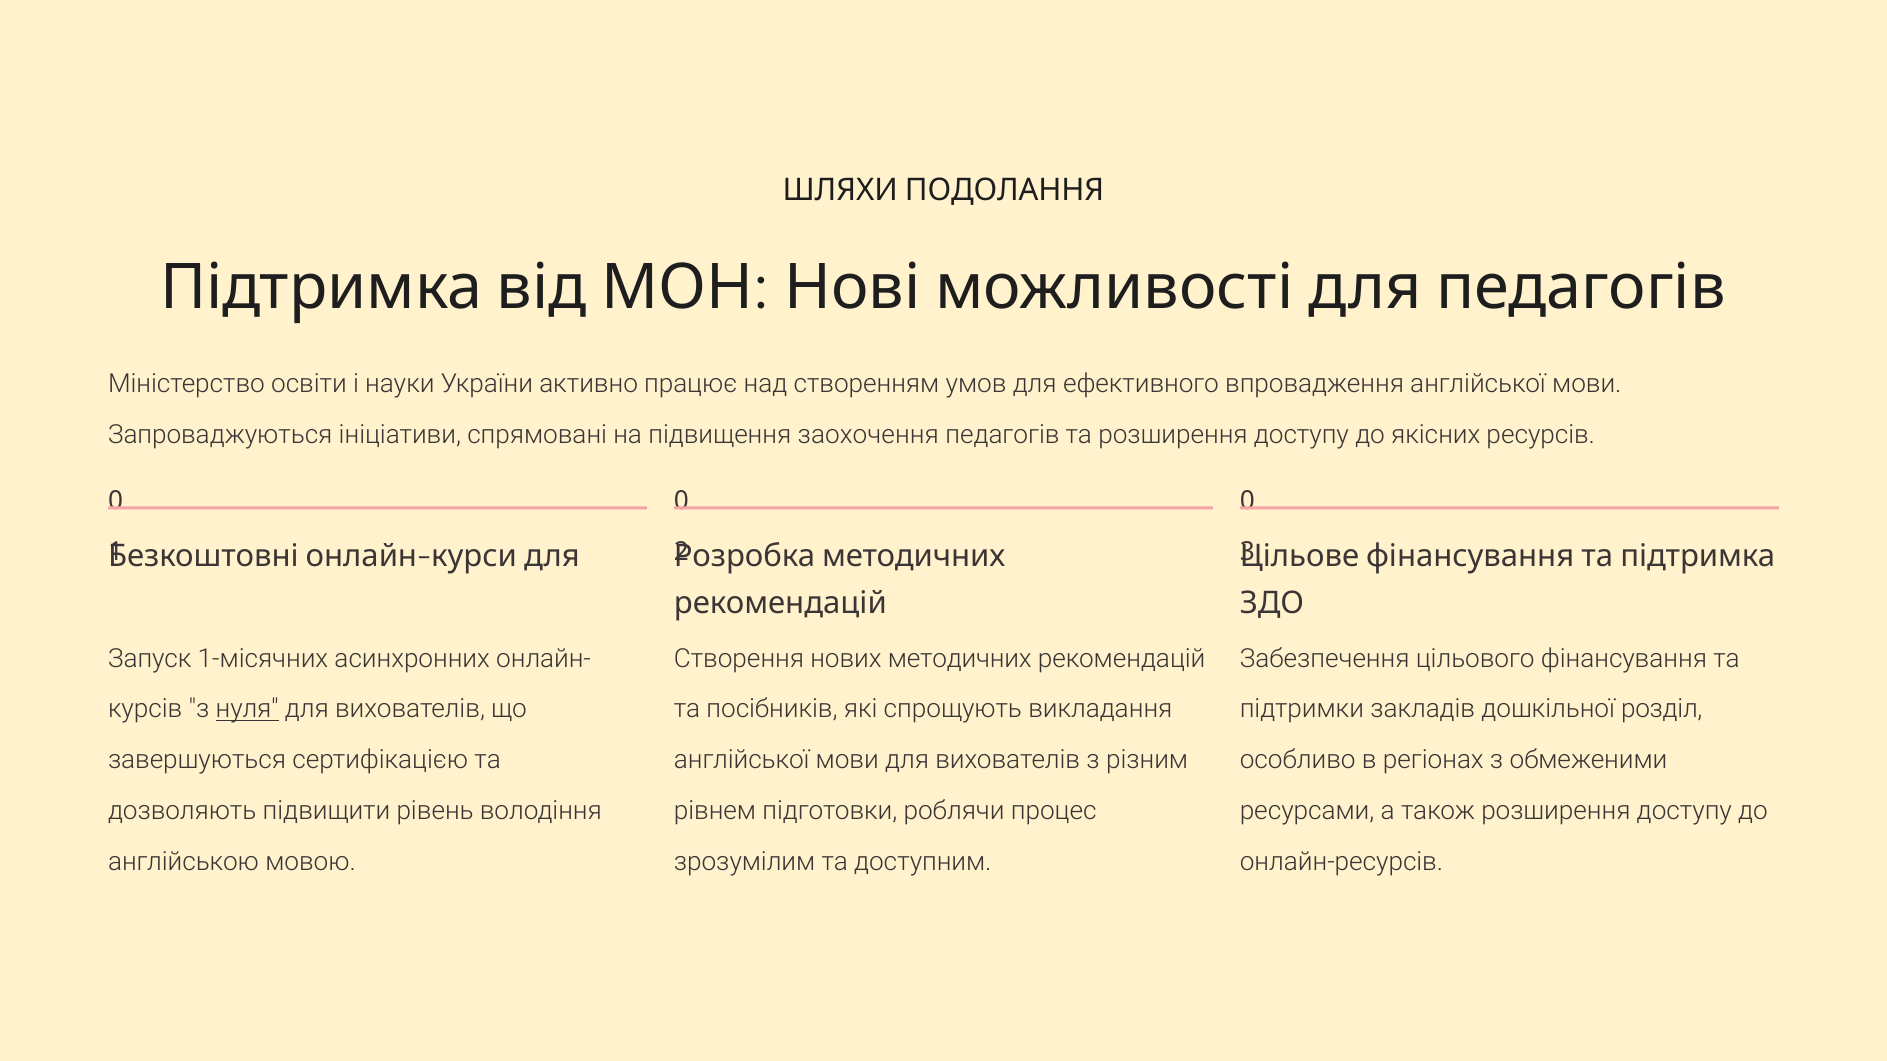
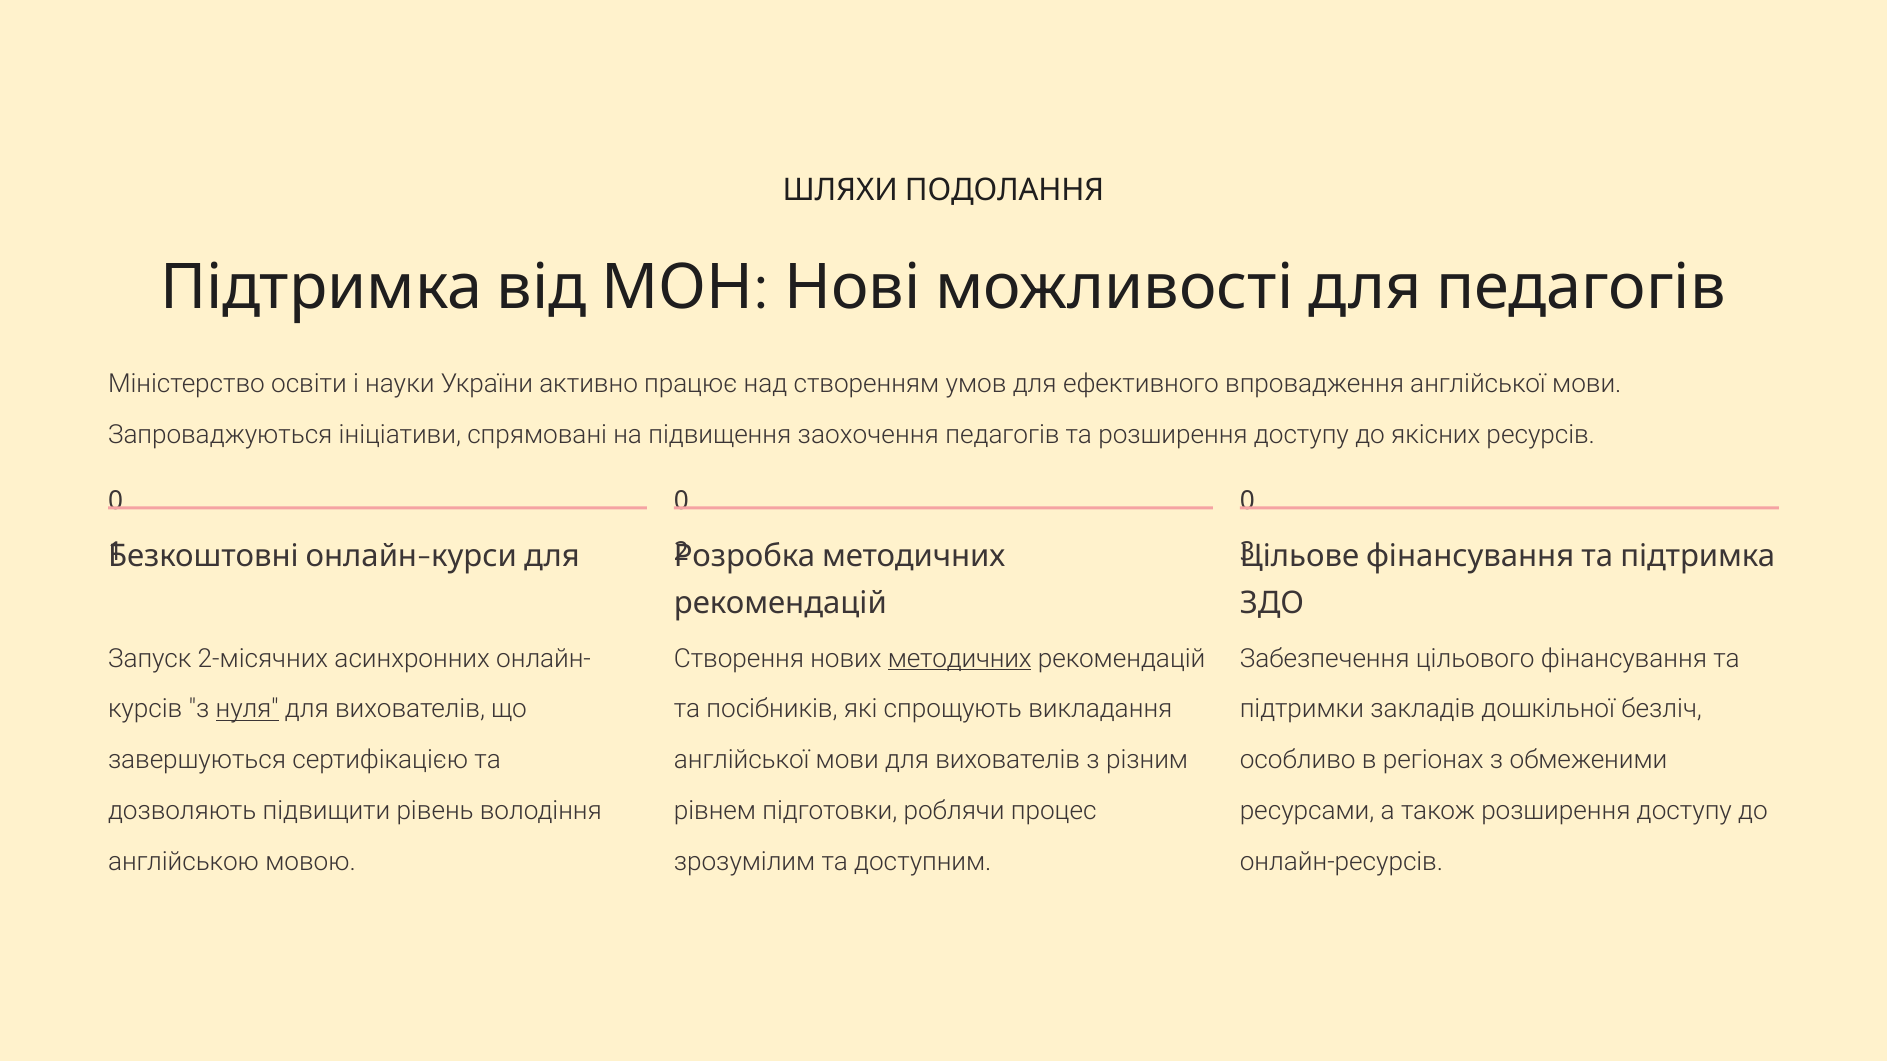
методичних underline: none -> present
1-місячних: 1-місячних -> 2-місячних
розділ: розділ -> безліч
